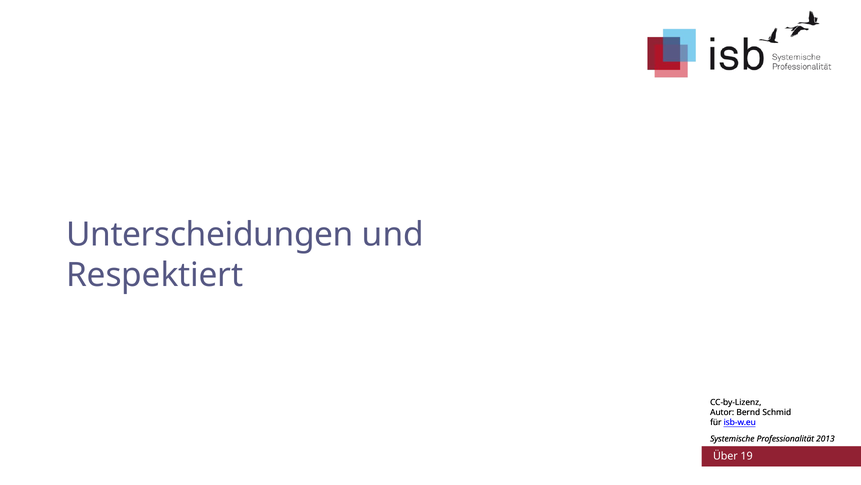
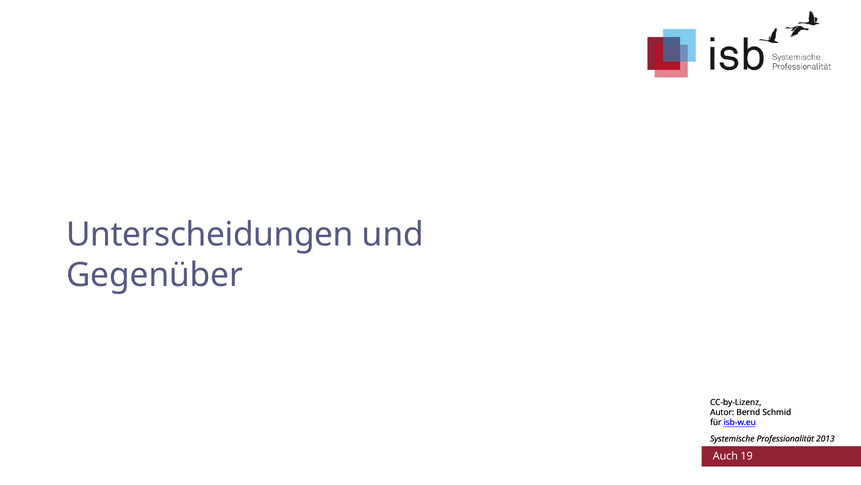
Respektiert: Respektiert -> Gegenüber
Über: Über -> Auch
